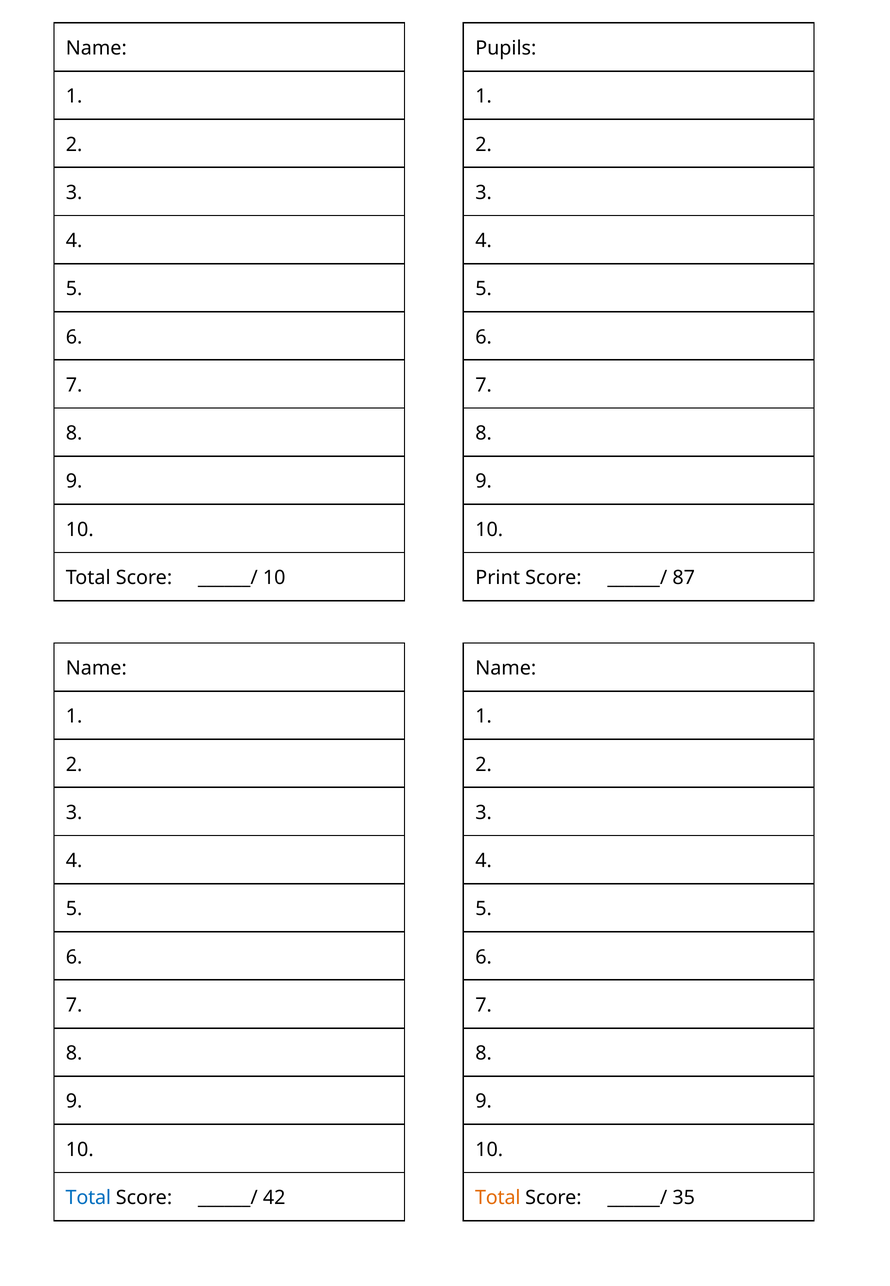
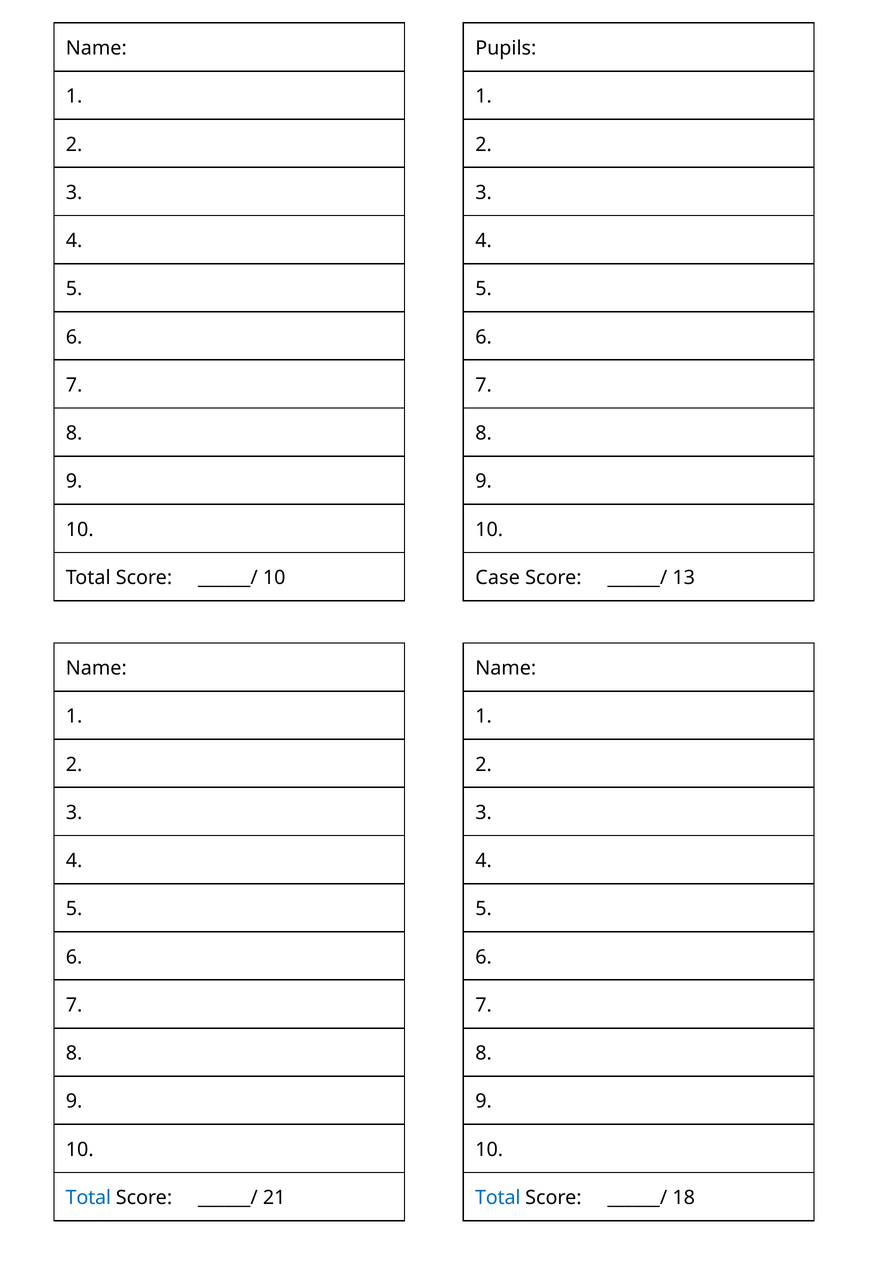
Print: Print -> Case
87: 87 -> 13
42: 42 -> 21
Total at (498, 1197) colour: orange -> blue
35: 35 -> 18
